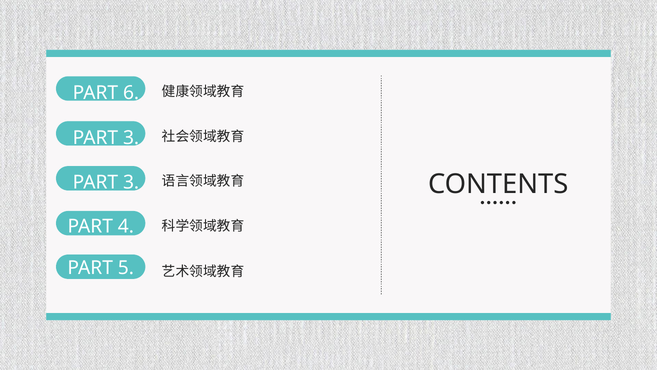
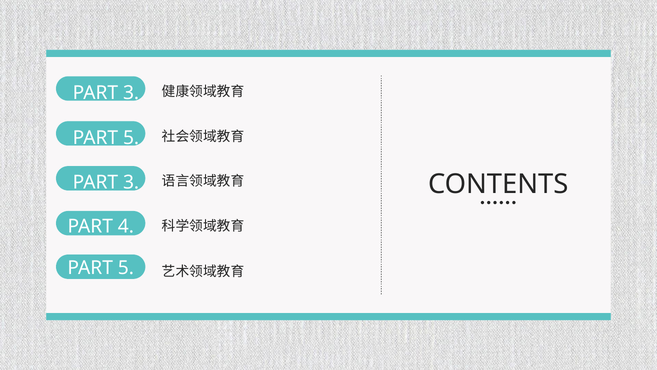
6 at (131, 93): 6 -> 3
3 at (131, 138): 3 -> 5
